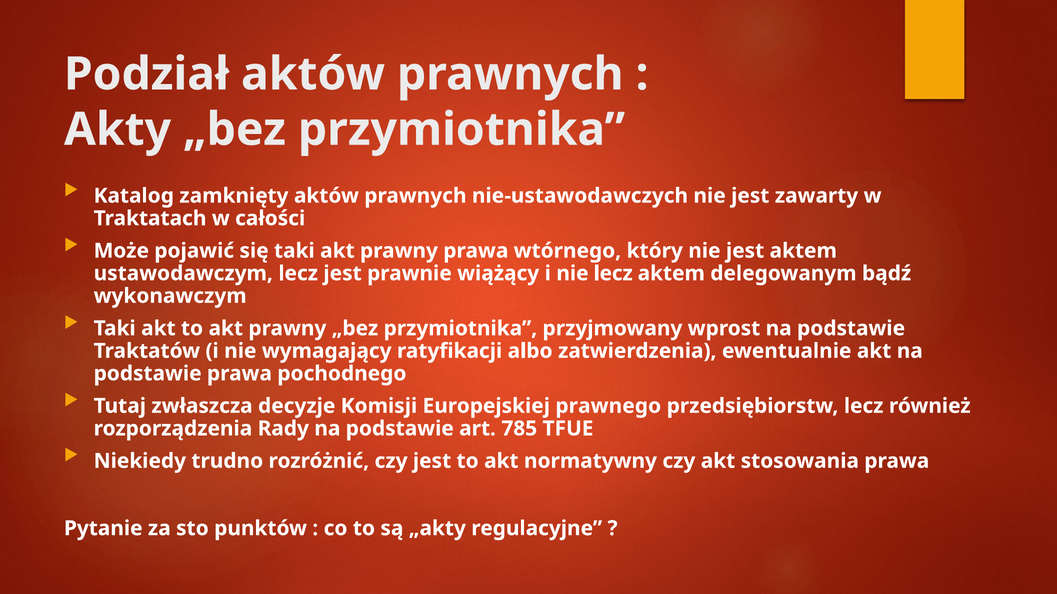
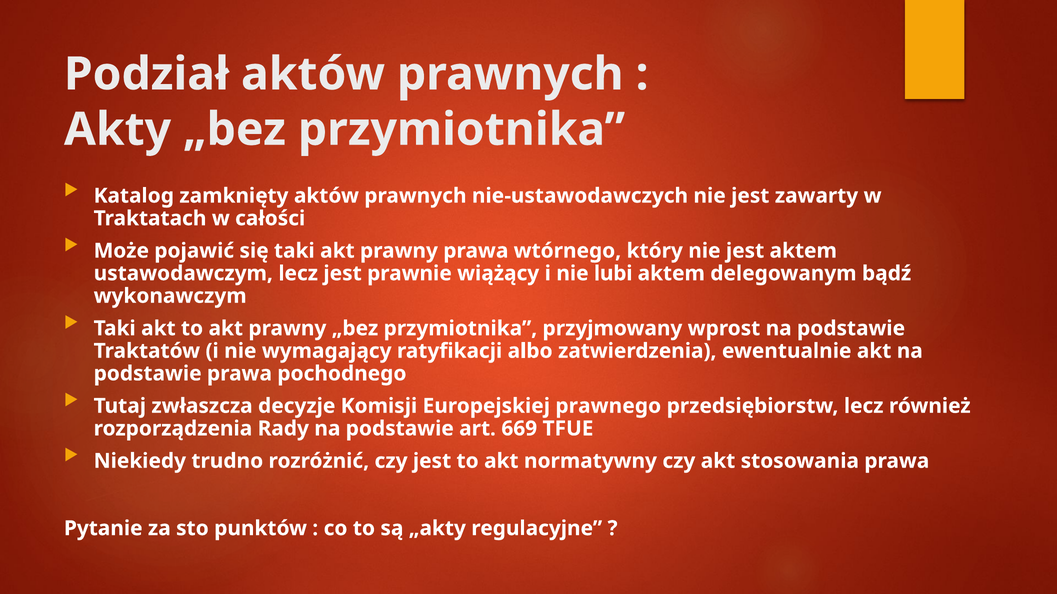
nie lecz: lecz -> lubi
785: 785 -> 669
